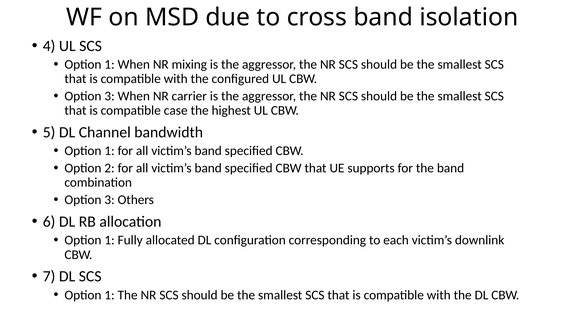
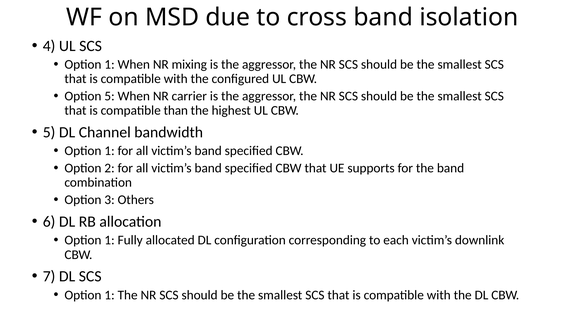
3 at (110, 96): 3 -> 5
case: case -> than
